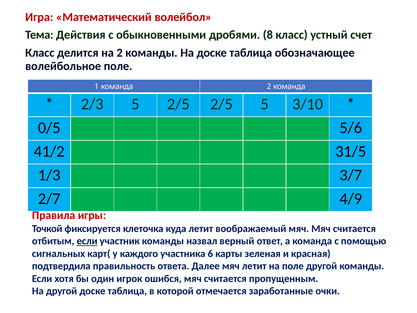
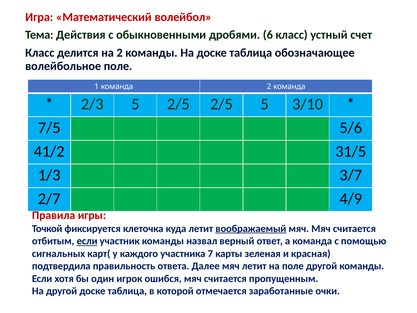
8: 8 -> 6
0/5: 0/5 -> 7/5
воображаемый underline: none -> present
6: 6 -> 7
